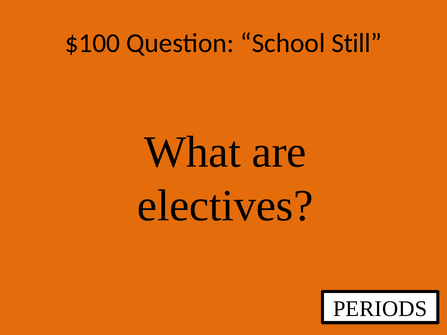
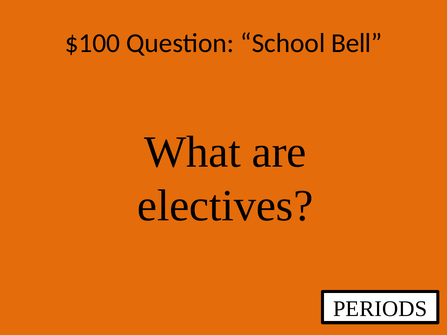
Still: Still -> Bell
